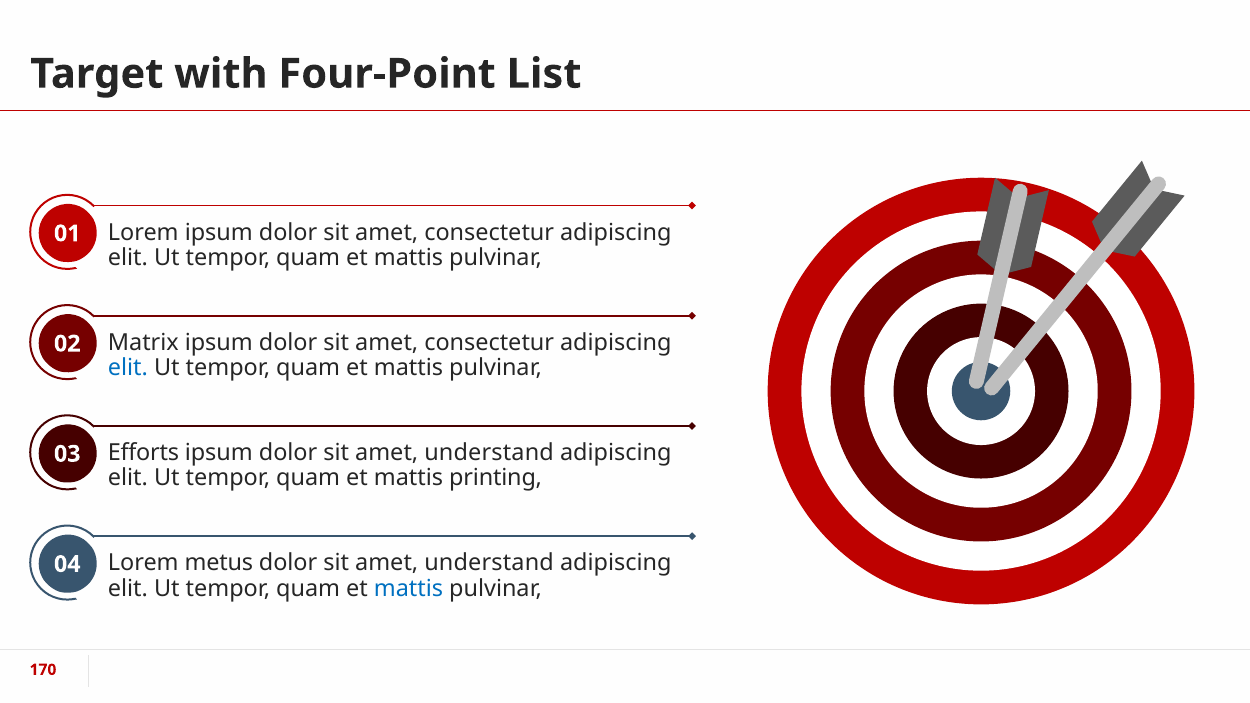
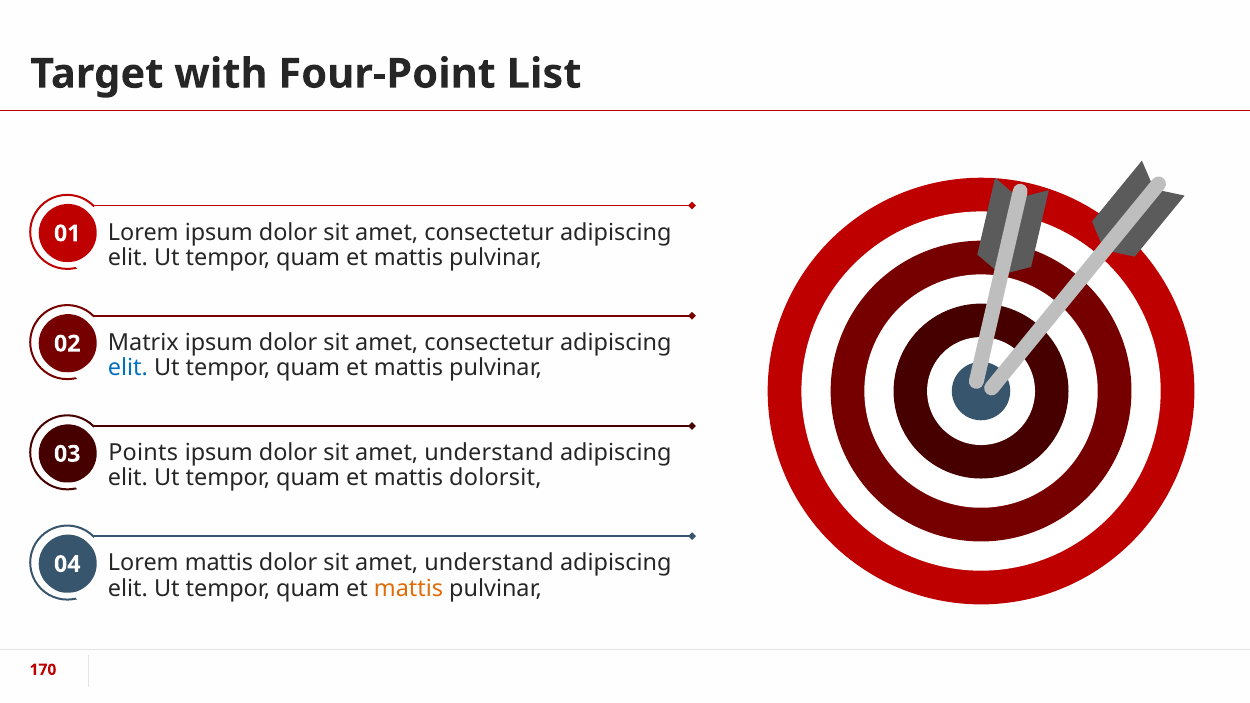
Efforts: Efforts -> Points
printing: printing -> dolorsit
Lorem metus: metus -> mattis
mattis at (409, 588) colour: blue -> orange
